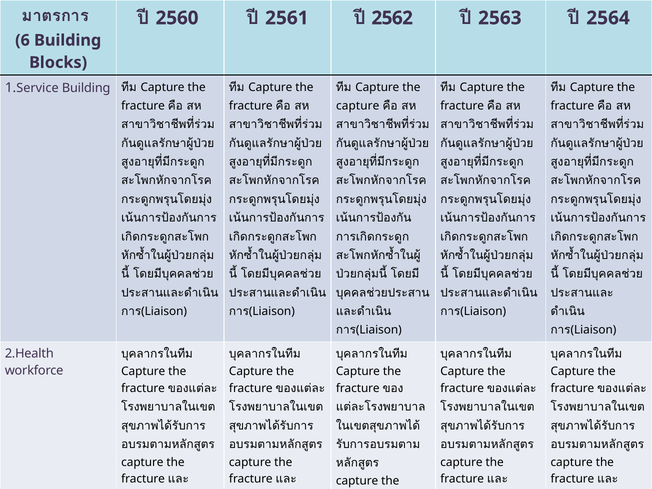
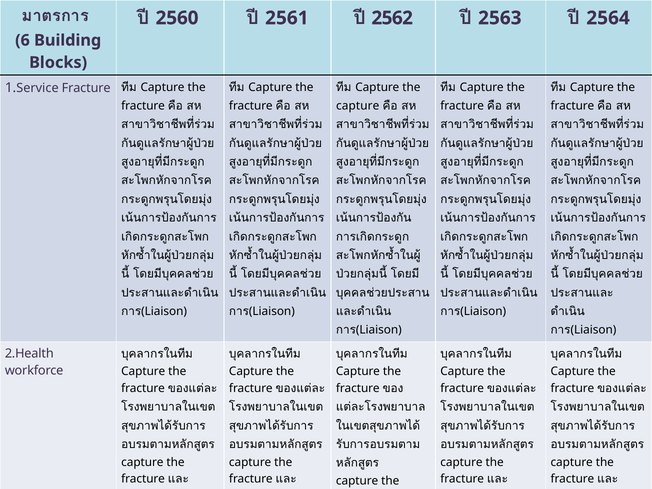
1.Service Building: Building -> Fracture
